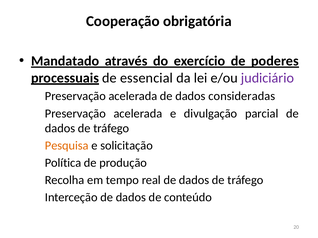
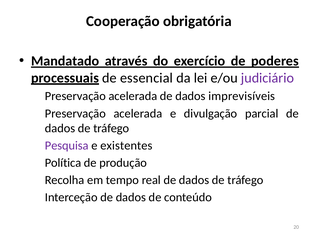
consideradas: consideradas -> imprevisíveis
Pesquisa colour: orange -> purple
solicitação: solicitação -> existentes
